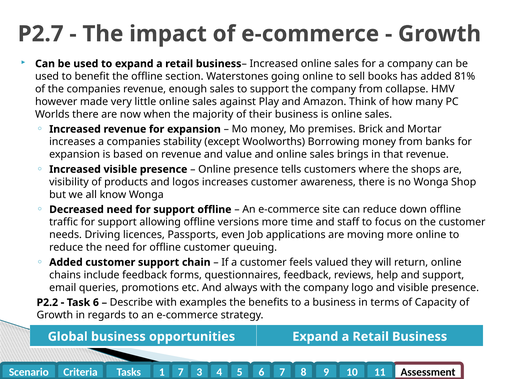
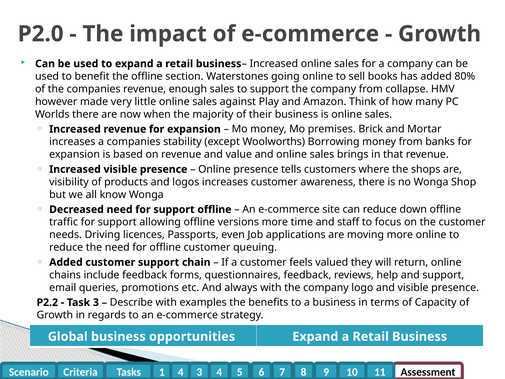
P2.7: P2.7 -> P2.0
81%: 81% -> 80%
Task 6: 6 -> 3
7 at (181, 372): 7 -> 4
